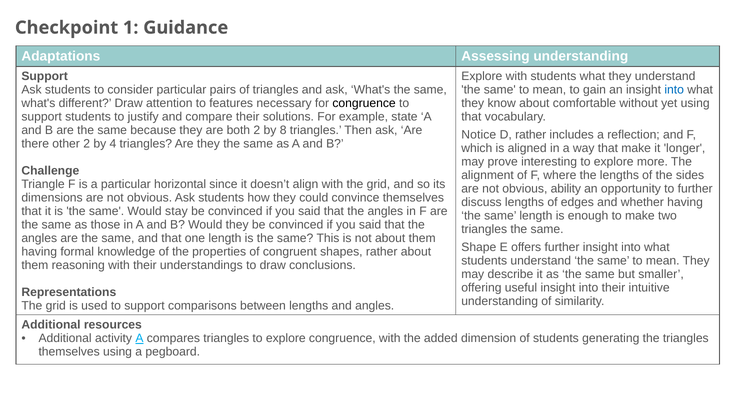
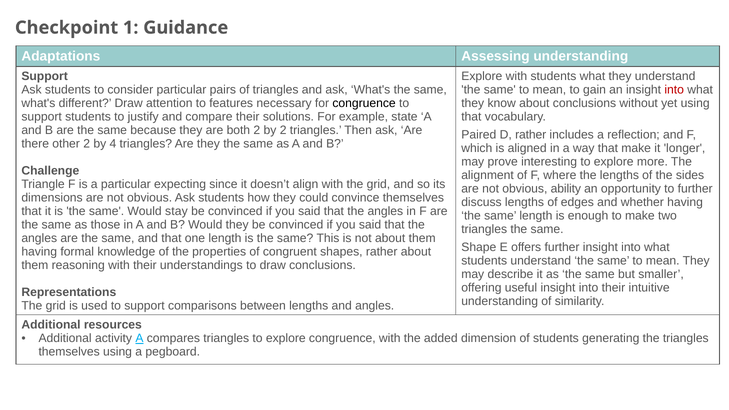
into at (674, 90) colour: blue -> red
about comfortable: comfortable -> conclusions
by 8: 8 -> 2
Notice: Notice -> Paired
horizontal: horizontal -> expecting
